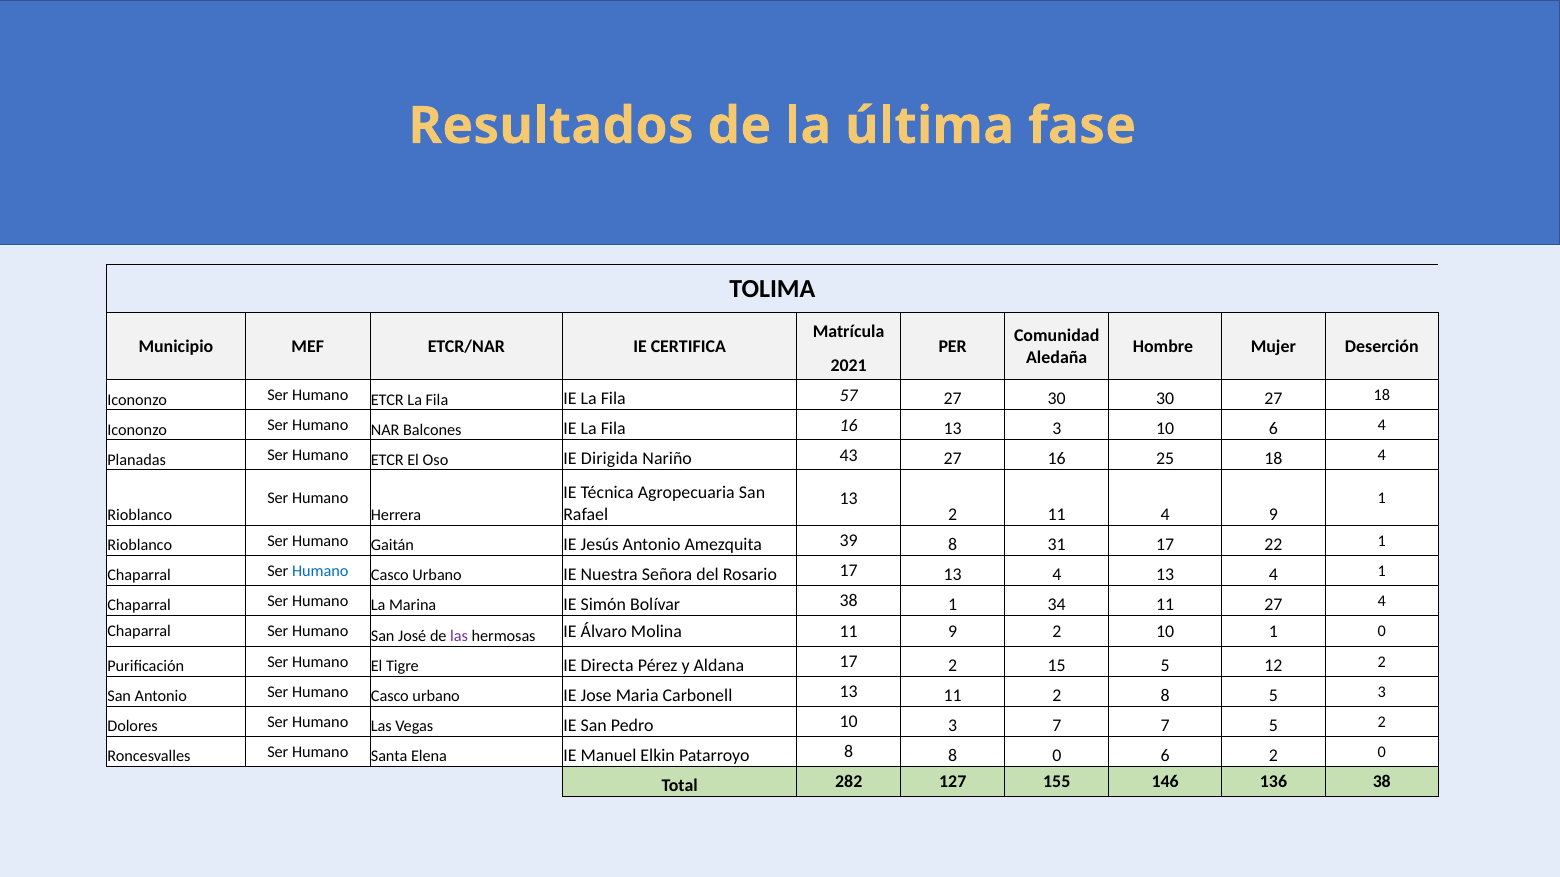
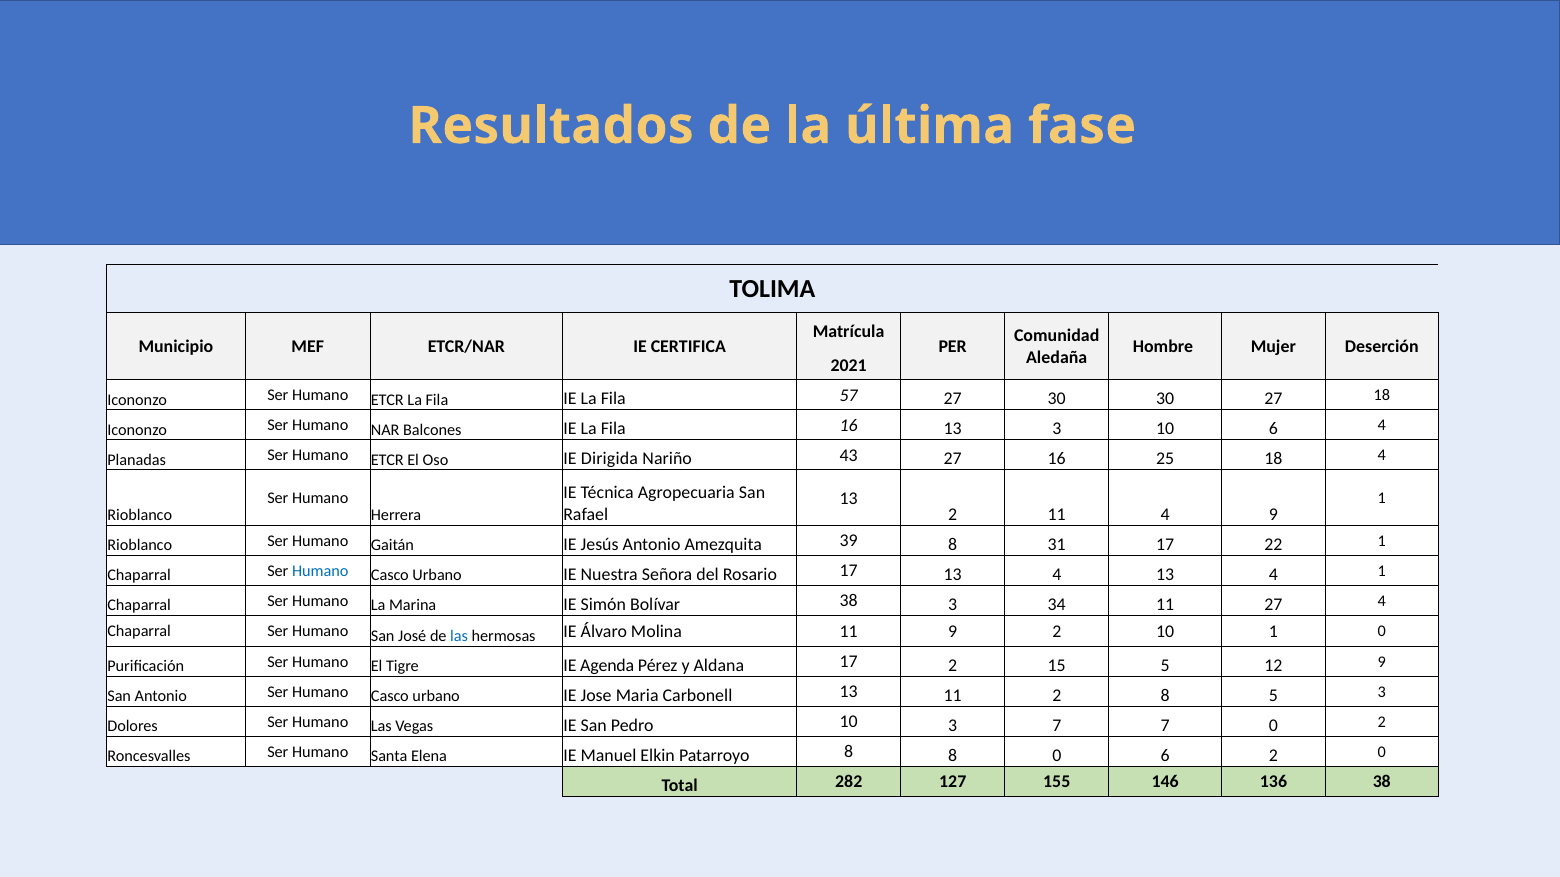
38 1: 1 -> 3
las at (459, 637) colour: purple -> blue
Directa: Directa -> Agenda
12 2: 2 -> 9
7 5: 5 -> 0
